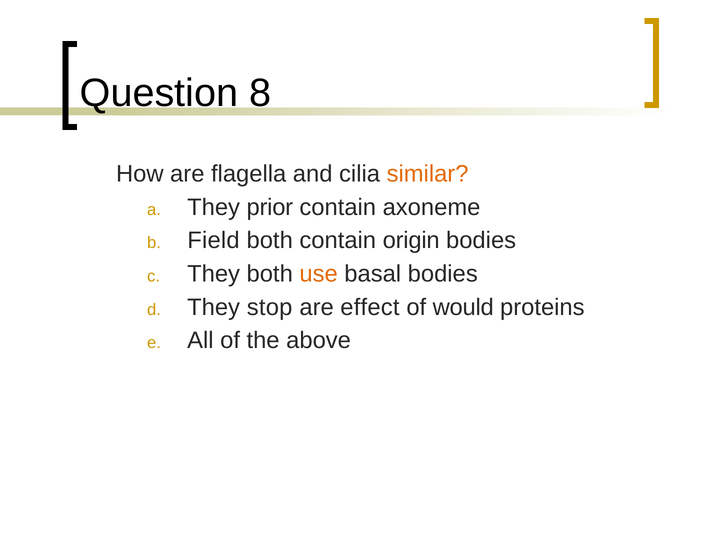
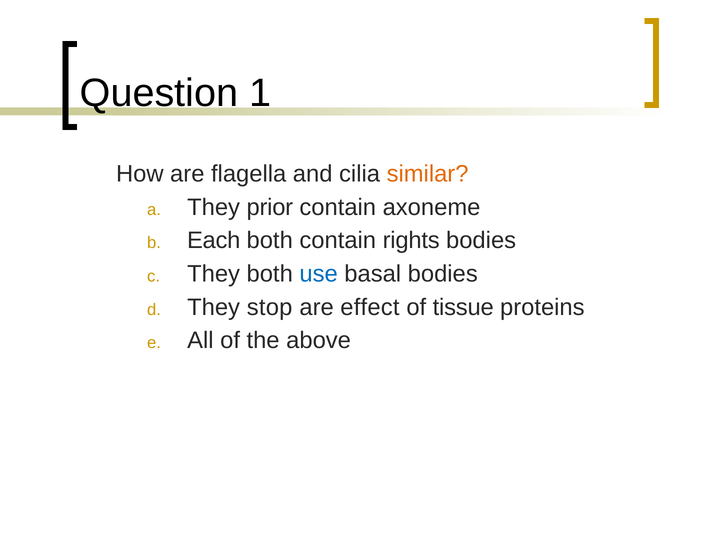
8: 8 -> 1
Field: Field -> Each
origin: origin -> rights
use colour: orange -> blue
would: would -> tissue
